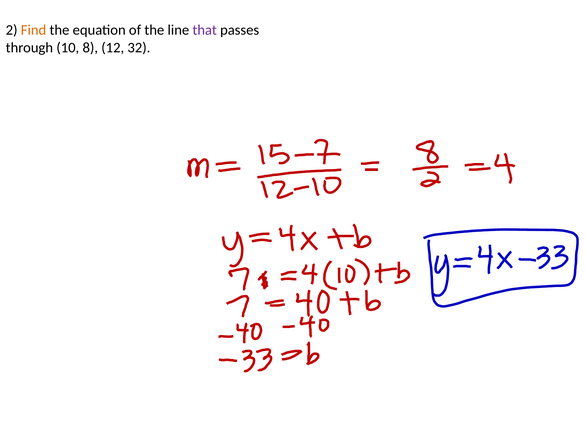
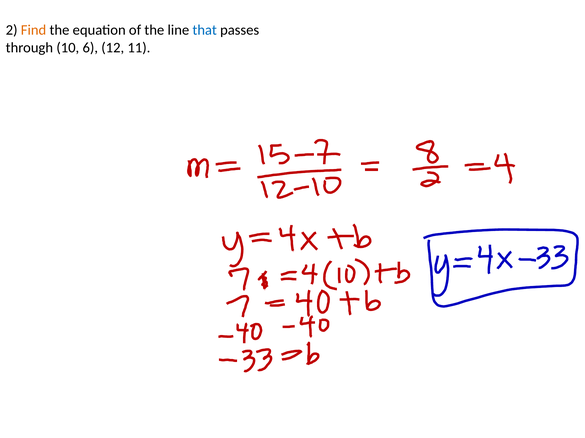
that colour: purple -> blue
8: 8 -> 6
32: 32 -> 11
